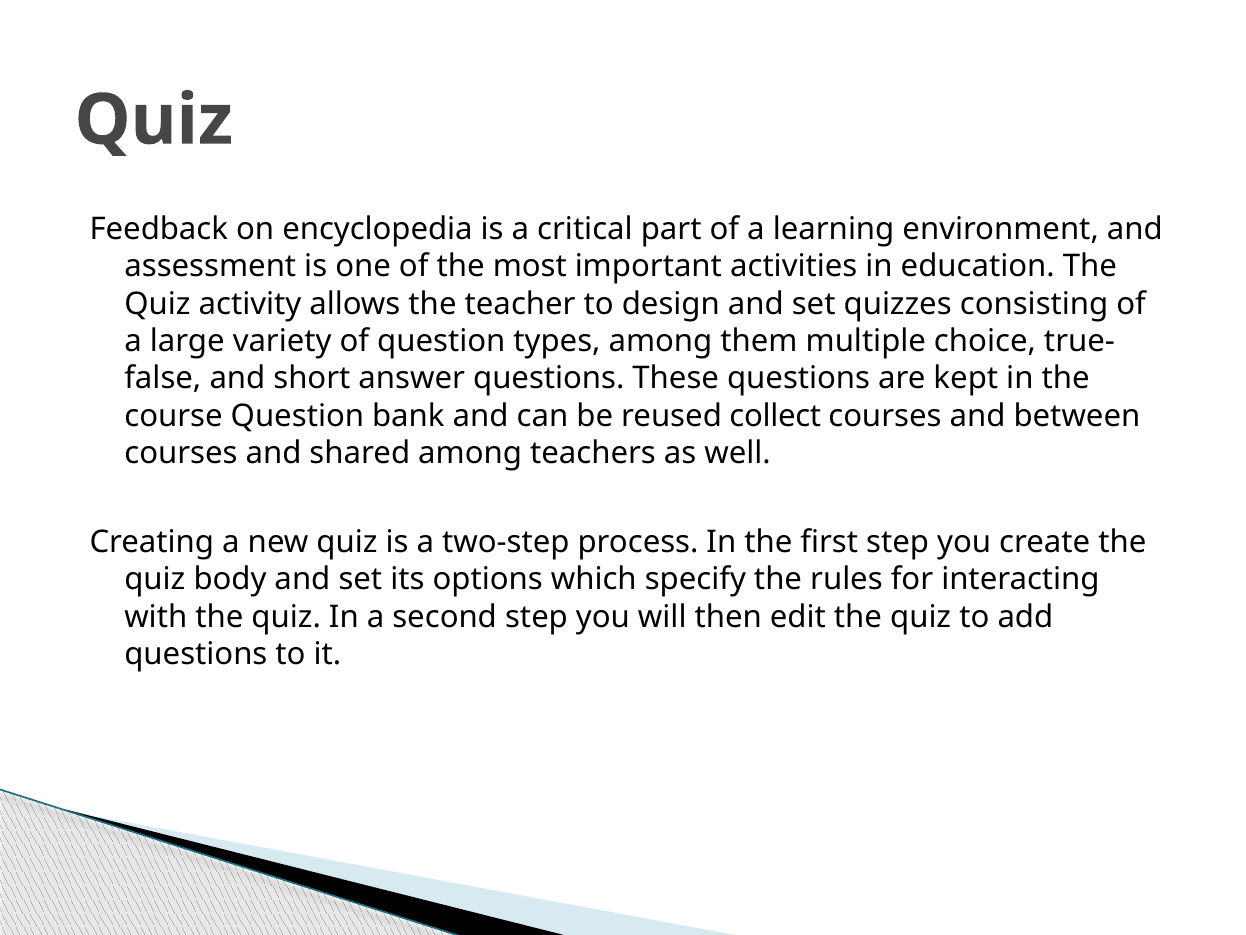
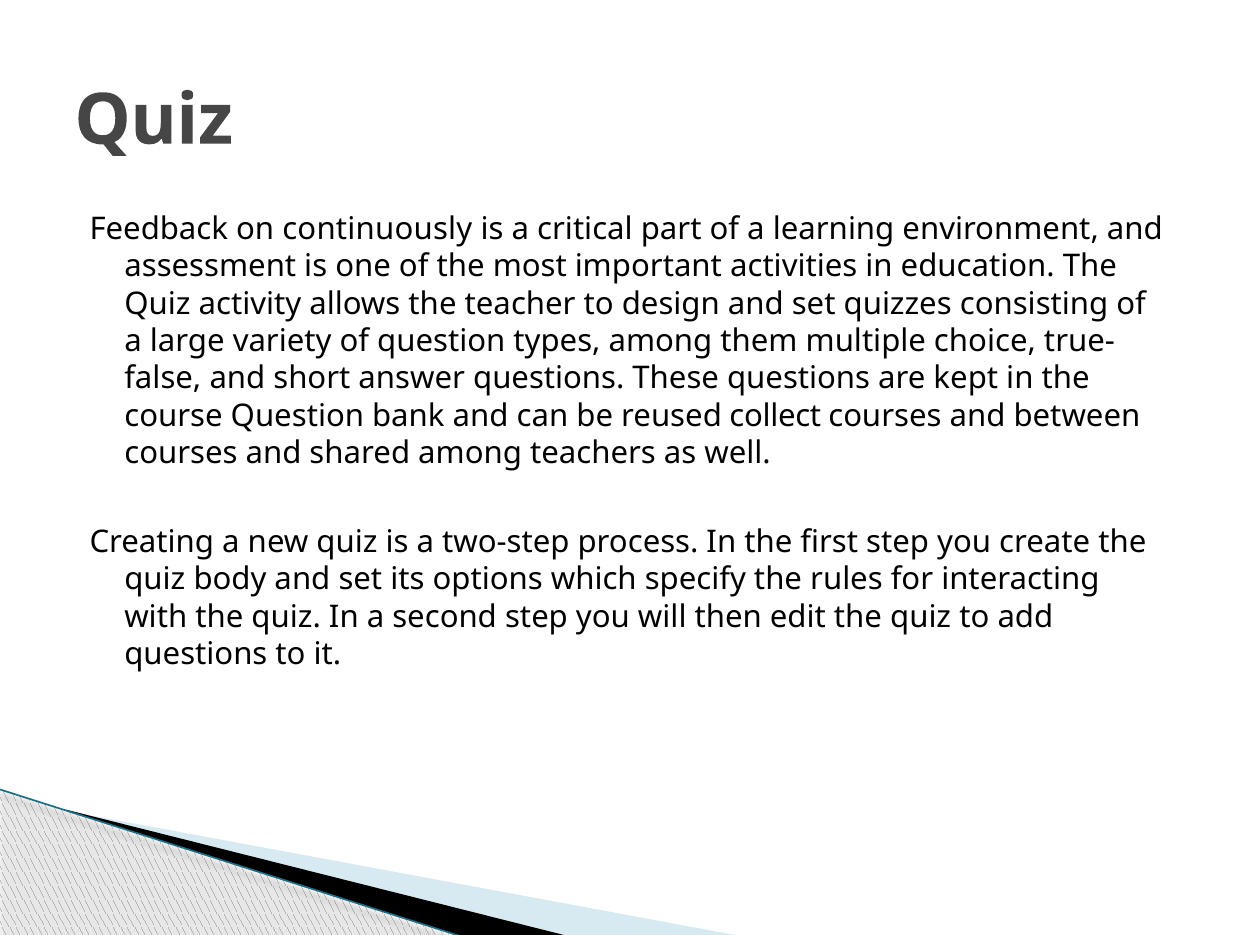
encyclopedia: encyclopedia -> continuously
